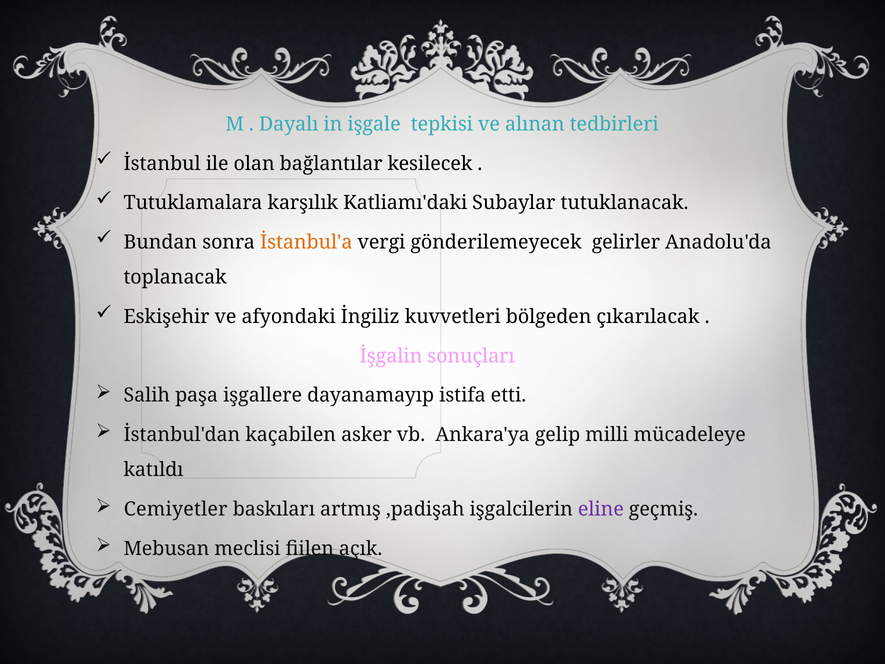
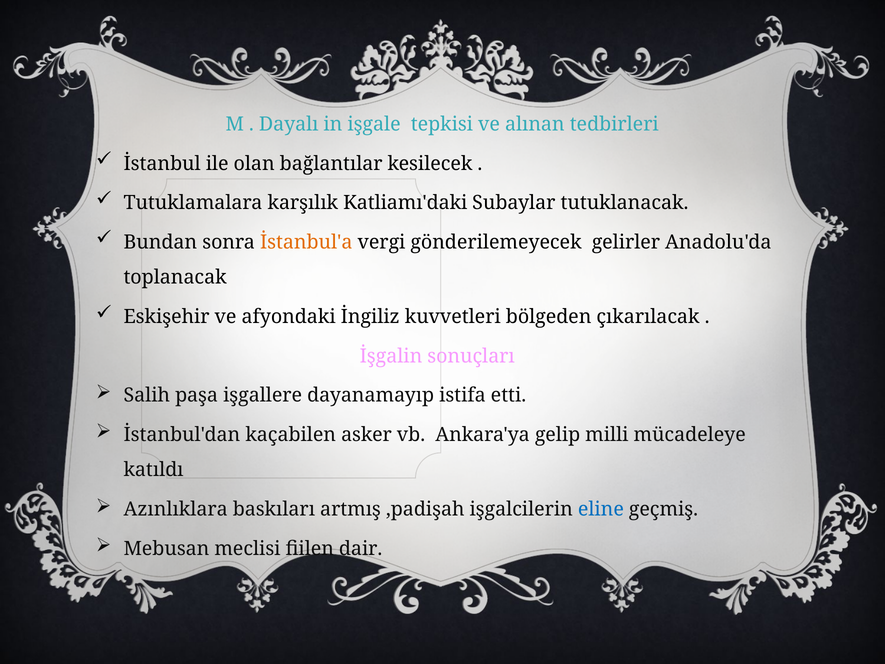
Cemiyetler: Cemiyetler -> Azınlıklara
eline colour: purple -> blue
açık: açık -> dair
